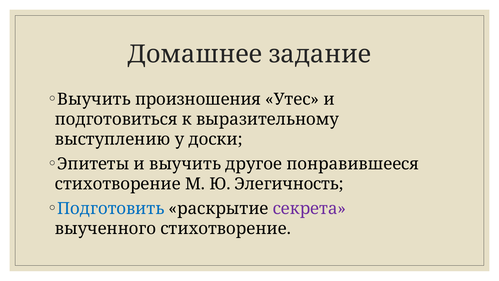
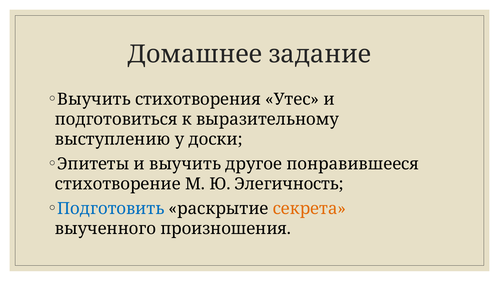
произношения: произношения -> стихотворения
секрета colour: purple -> orange
выученного стихотворение: стихотворение -> произношения
